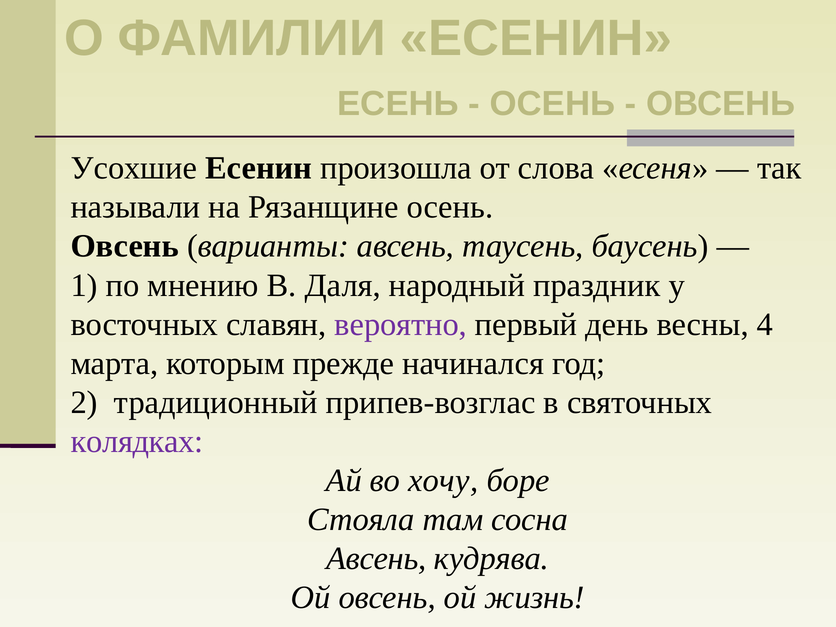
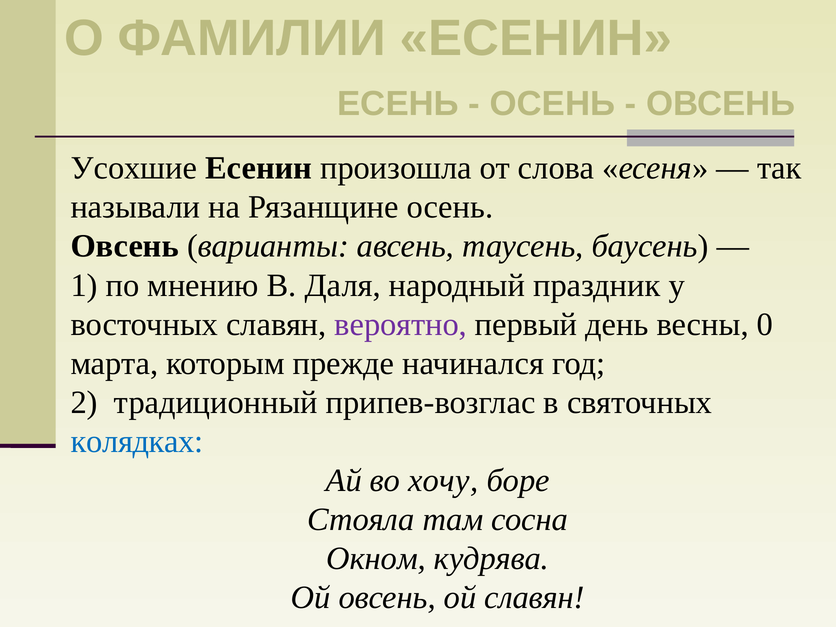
4: 4 -> 0
колядках colour: purple -> blue
Авсень at (376, 559): Авсень -> Окном
ой жизнь: жизнь -> славян
